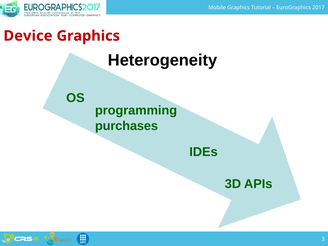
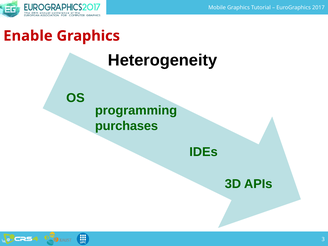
Device: Device -> Enable
